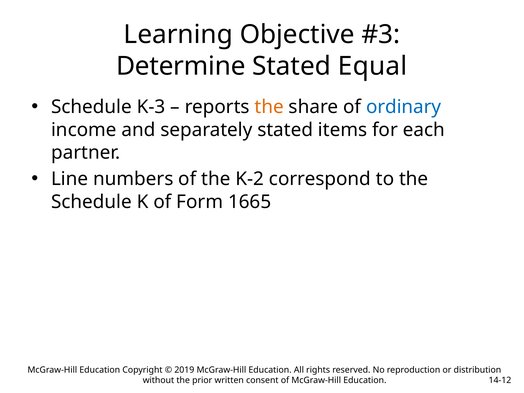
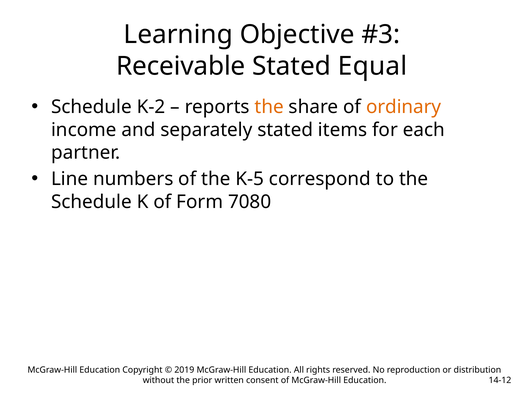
Determine: Determine -> Receivable
K-3: K-3 -> K-2
ordinary colour: blue -> orange
K-2: K-2 -> K-5
1665: 1665 -> 7080
